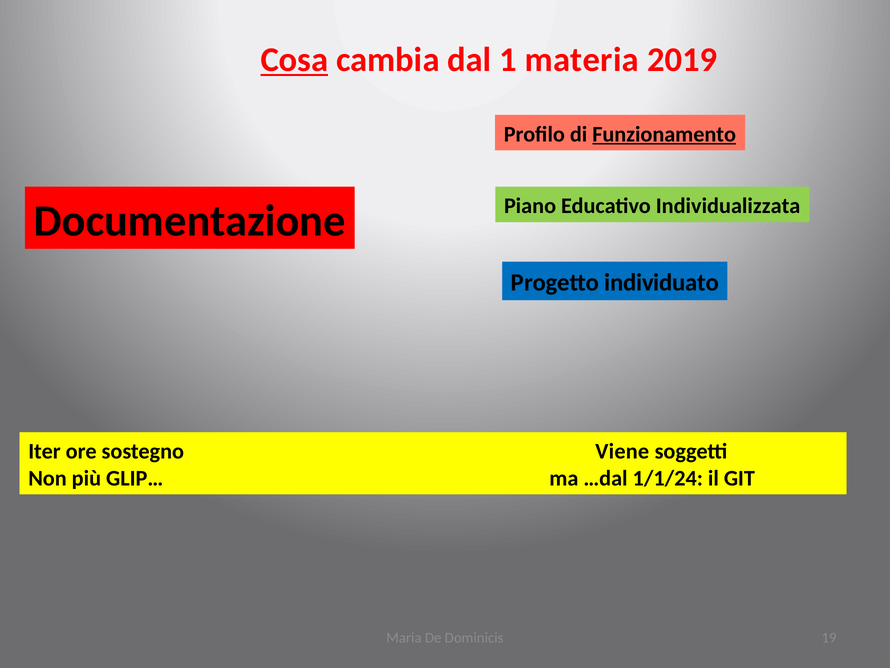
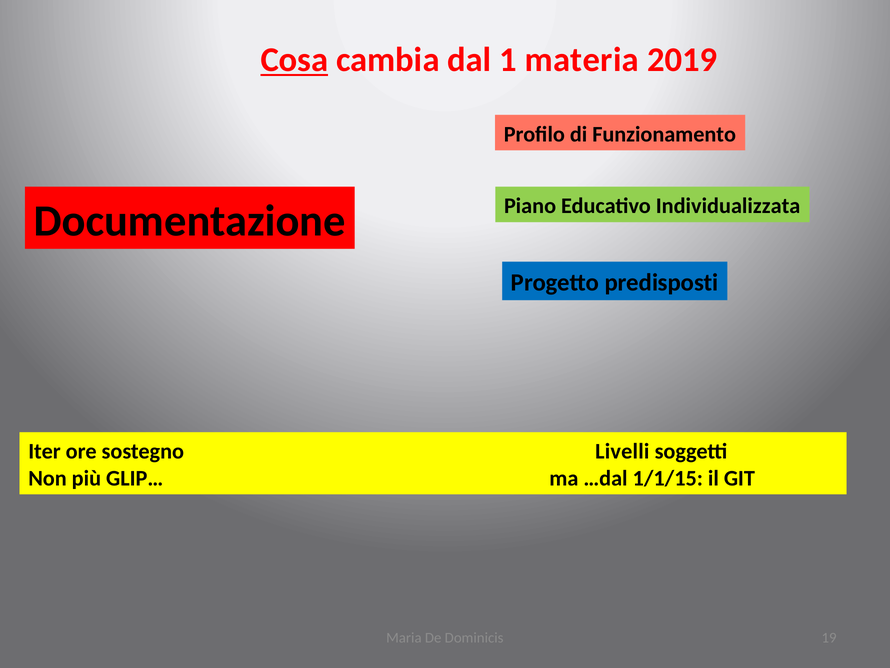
Funzionamento underline: present -> none
individuato: individuato -> predisposti
Viene: Viene -> Livelli
1/1/24: 1/1/24 -> 1/1/15
